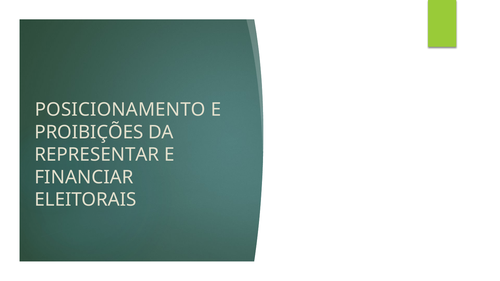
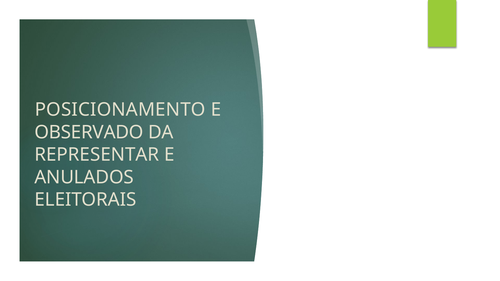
PROIBIÇÕES: PROIBIÇÕES -> OBSERVADO
FINANCIAR: FINANCIAR -> ANULADOS
